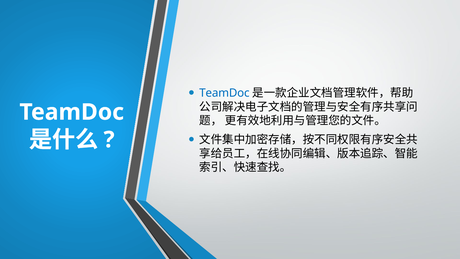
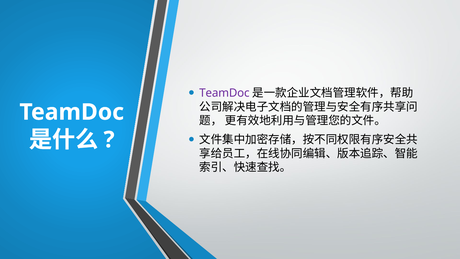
TeamDoc at (224, 93) colour: blue -> purple
